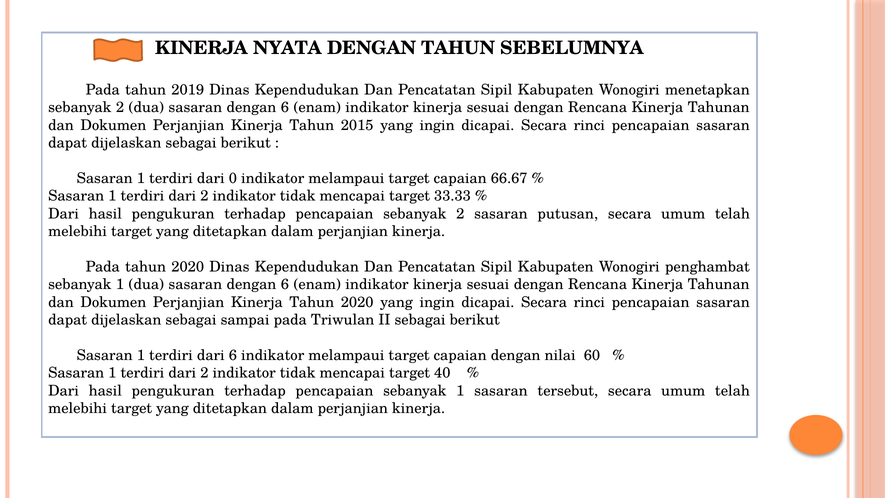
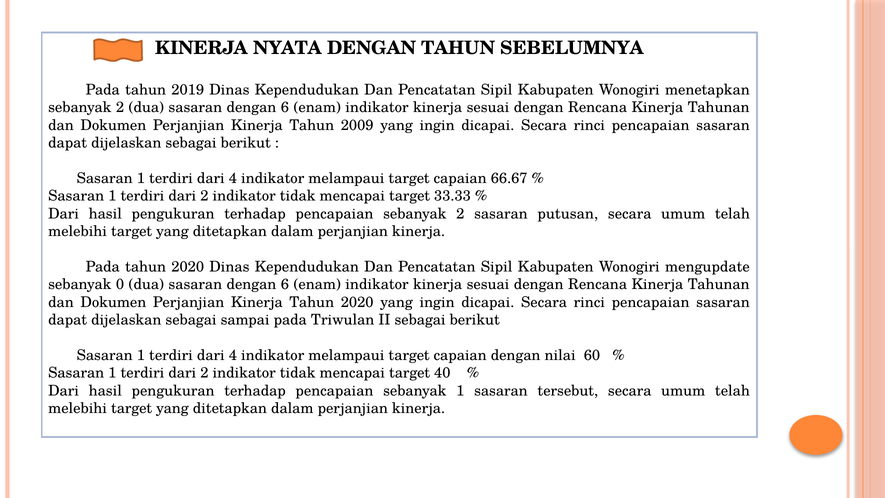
2015: 2015 -> 2009
0 at (233, 178): 0 -> 4
penghambat: penghambat -> mengupdate
1 at (120, 284): 1 -> 0
6 at (233, 355): 6 -> 4
